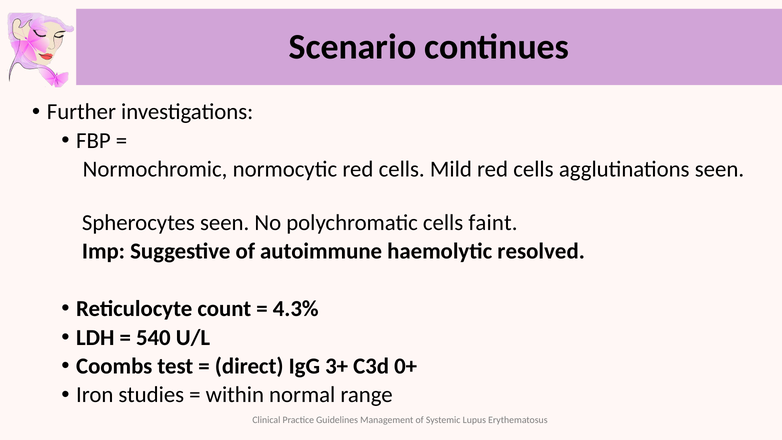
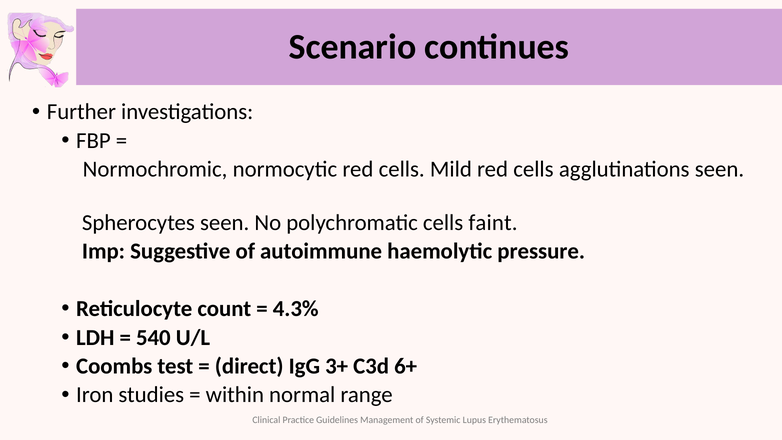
resolved: resolved -> pressure
0+: 0+ -> 6+
